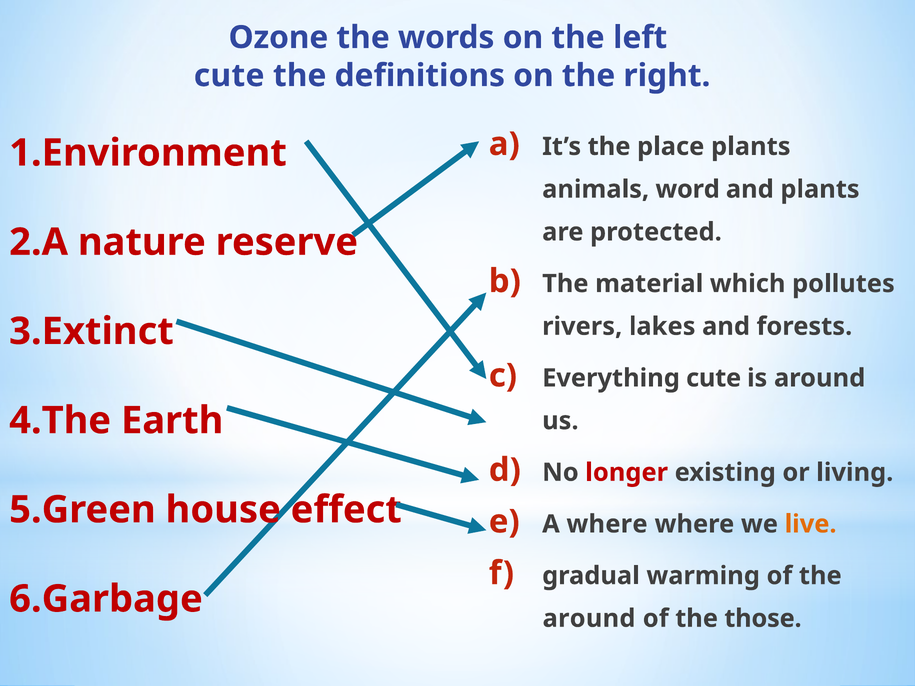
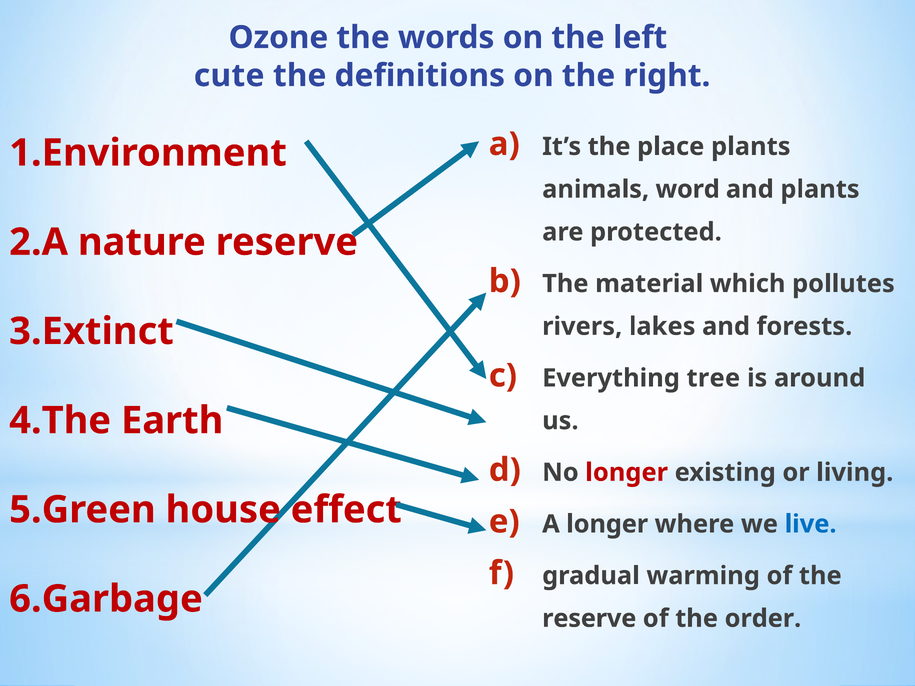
Everything cute: cute -> tree
A where: where -> longer
live colour: orange -> blue
around at (589, 619): around -> reserve
those: those -> order
